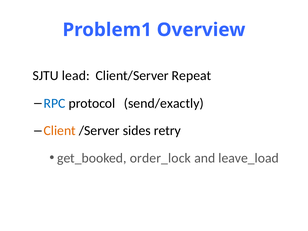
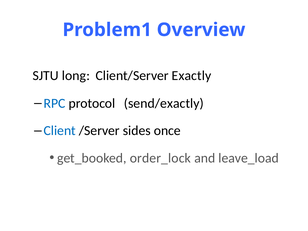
lead: lead -> long
Repeat: Repeat -> Exactly
Client colour: orange -> blue
retry: retry -> once
